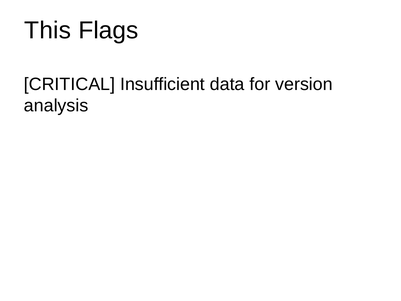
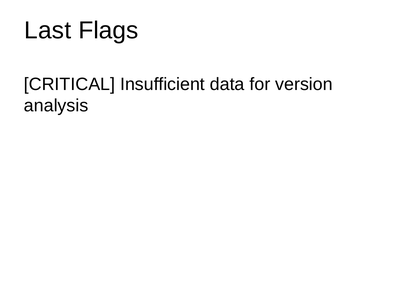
This: This -> Last
